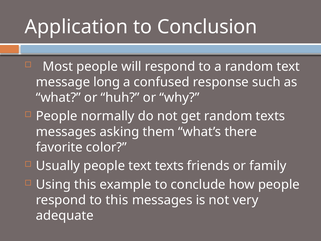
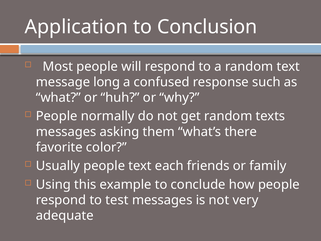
text texts: texts -> each
to this: this -> test
